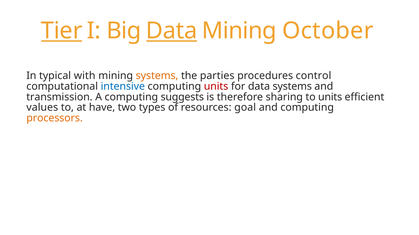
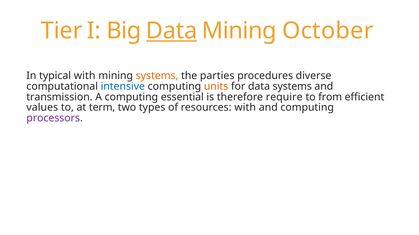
Tier underline: present -> none
control: control -> diverse
units at (216, 86) colour: red -> orange
suggests: suggests -> essential
sharing: sharing -> require
to units: units -> from
have: have -> term
resources goal: goal -> with
processors colour: orange -> purple
